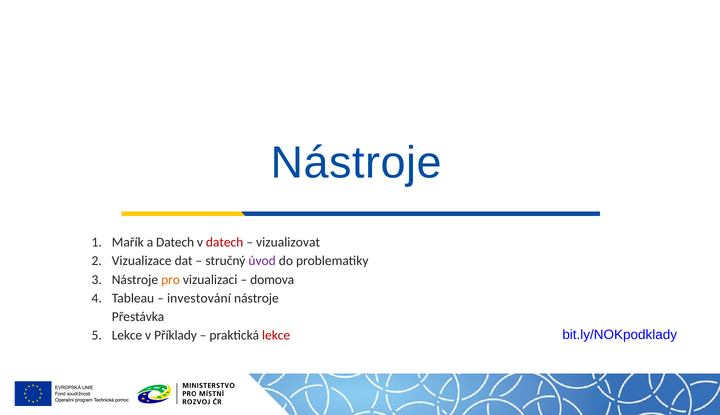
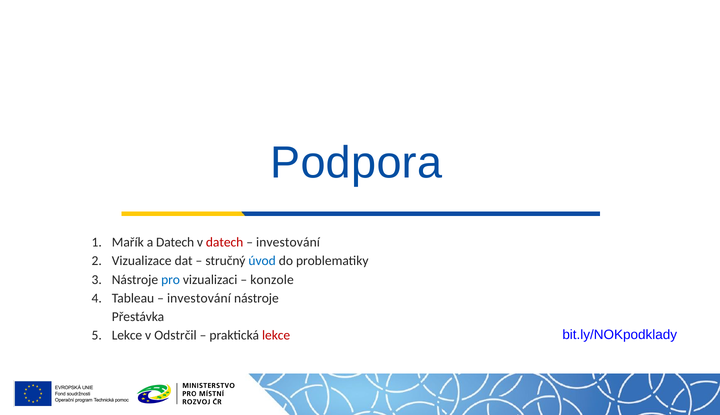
Nástroje at (356, 163): Nástroje -> Podpora
vizualizovat at (288, 242): vizualizovat -> investování
úvod colour: purple -> blue
pro colour: orange -> blue
domova: domova -> konzole
Příklady: Příklady -> Odstrčil
